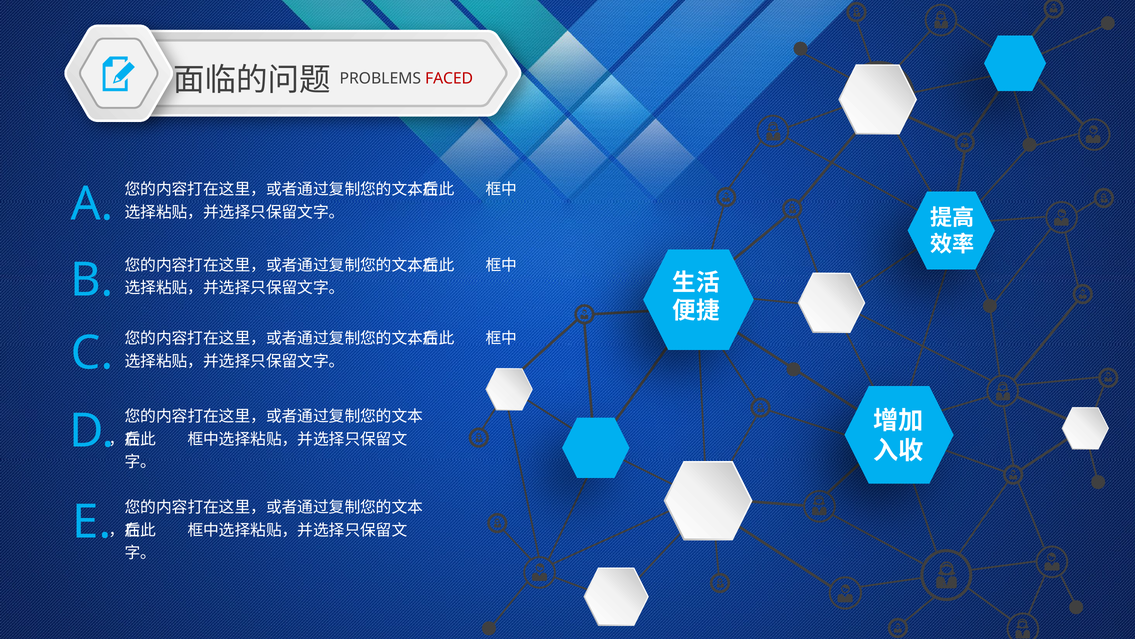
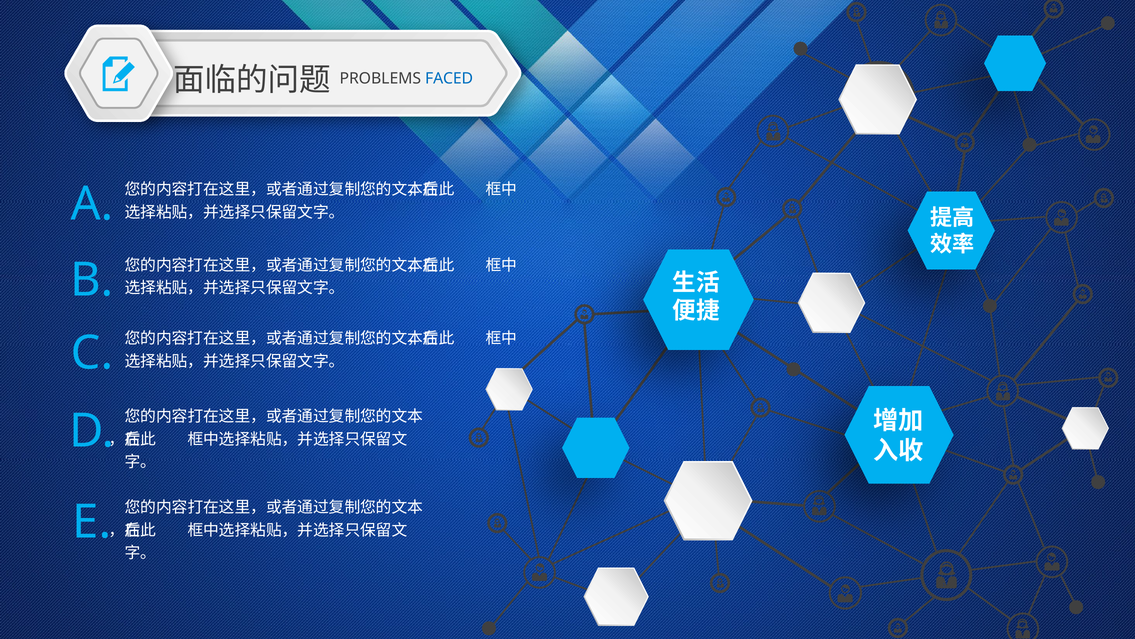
FACED colour: red -> blue
